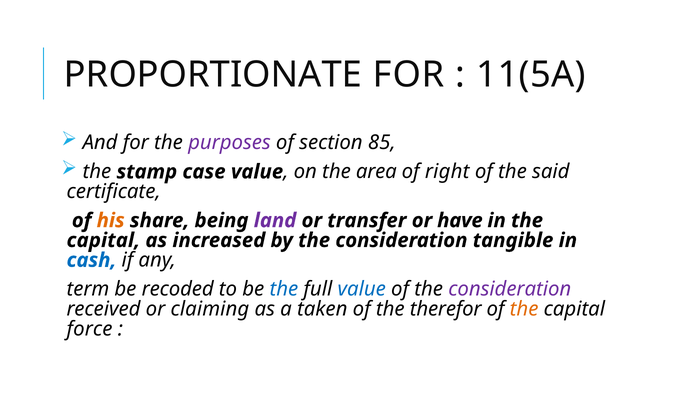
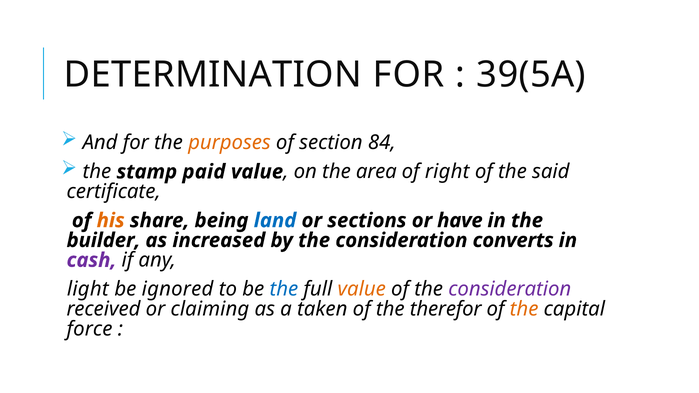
PROPORTIONATE: PROPORTIONATE -> DETERMINATION
11(5A: 11(5A -> 39(5A
purposes colour: purple -> orange
85: 85 -> 84
case: case -> paid
land colour: purple -> blue
transfer: transfer -> sections
capital at (103, 240): capital -> builder
tangible: tangible -> converts
cash colour: blue -> purple
term: term -> light
recoded: recoded -> ignored
value at (362, 289) colour: blue -> orange
